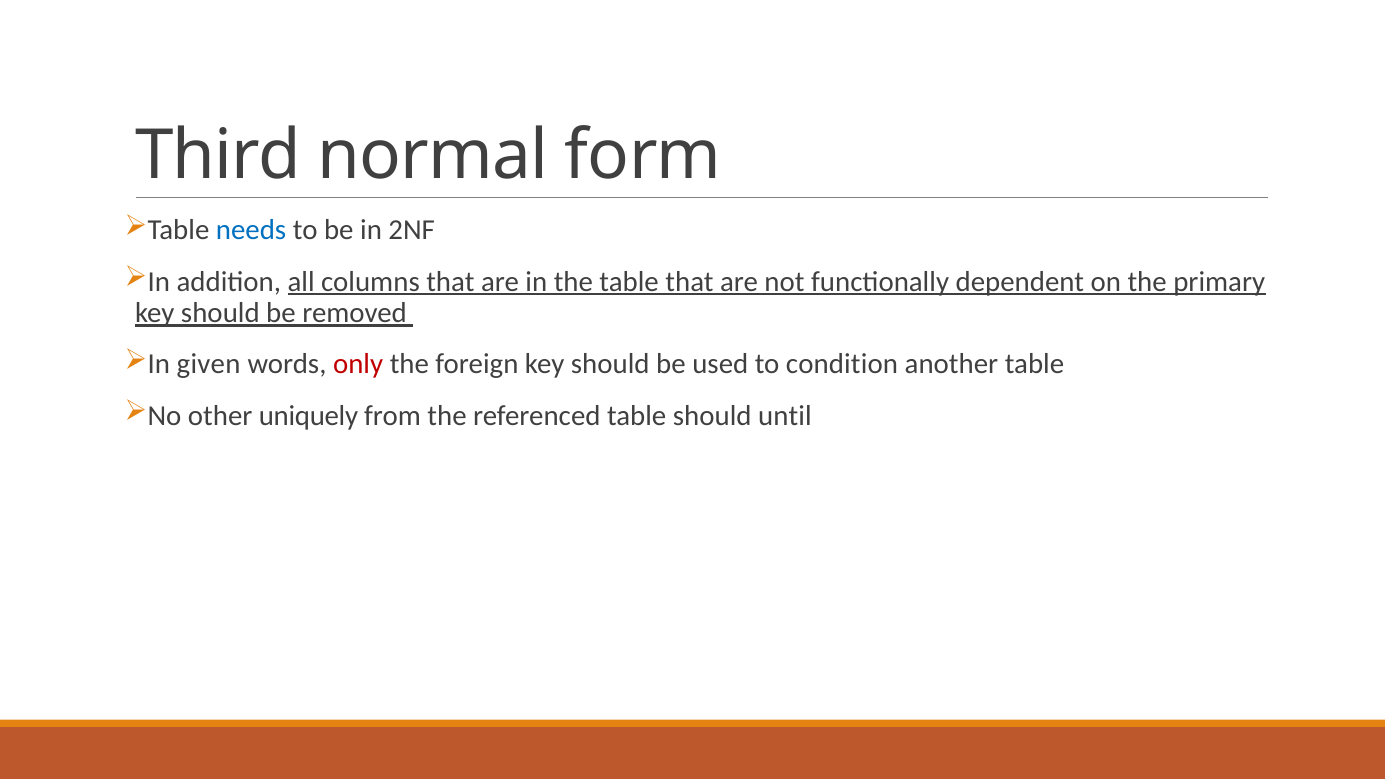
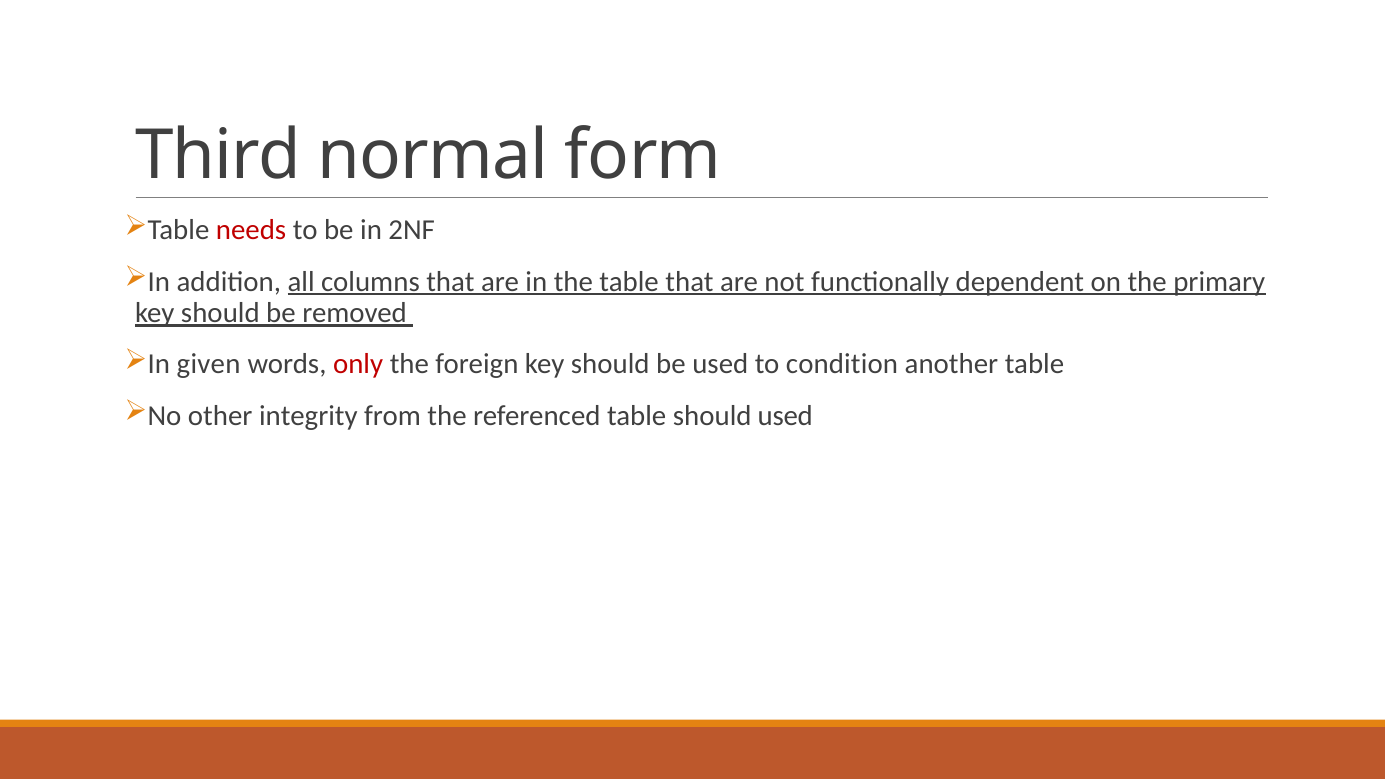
needs colour: blue -> red
uniquely: uniquely -> integrity
should until: until -> used
